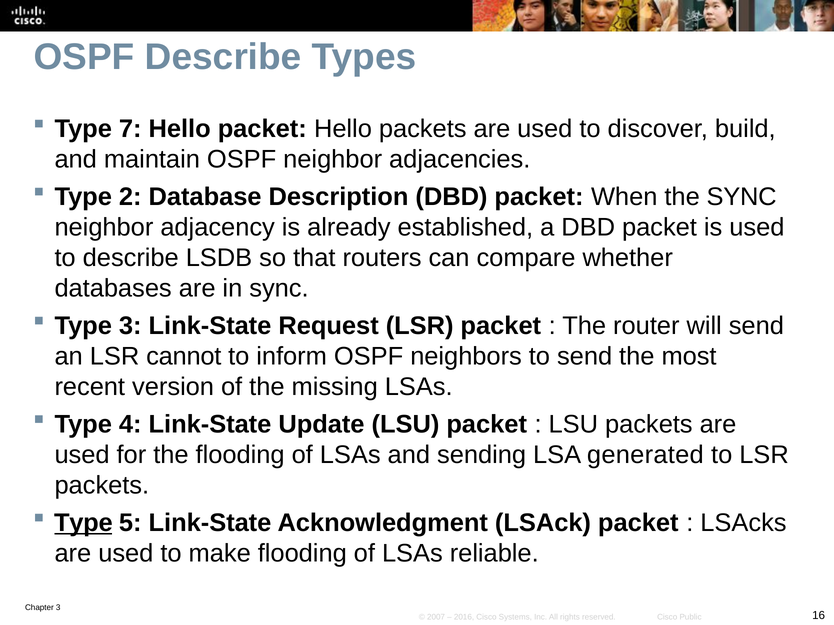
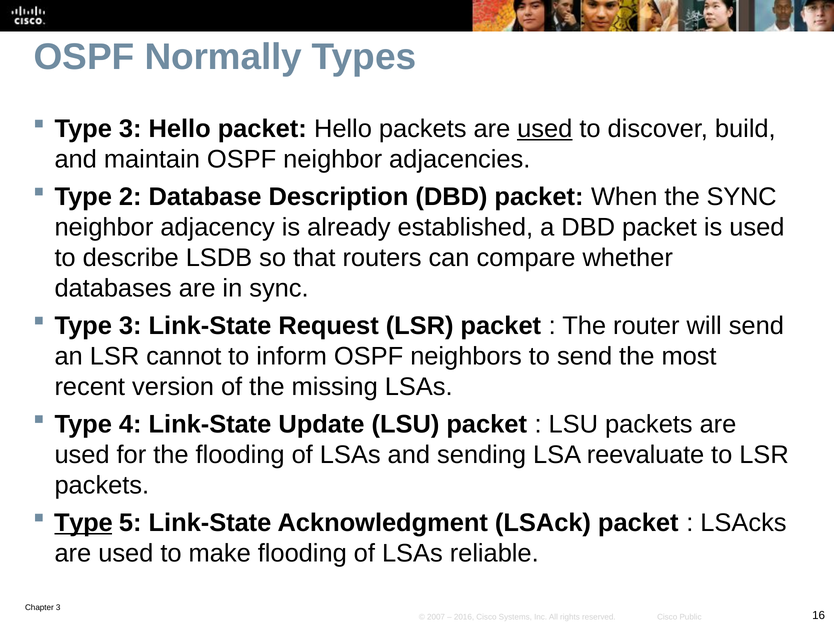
OSPF Describe: Describe -> Normally
7 at (130, 129): 7 -> 3
used at (545, 129) underline: none -> present
generated: generated -> reevaluate
